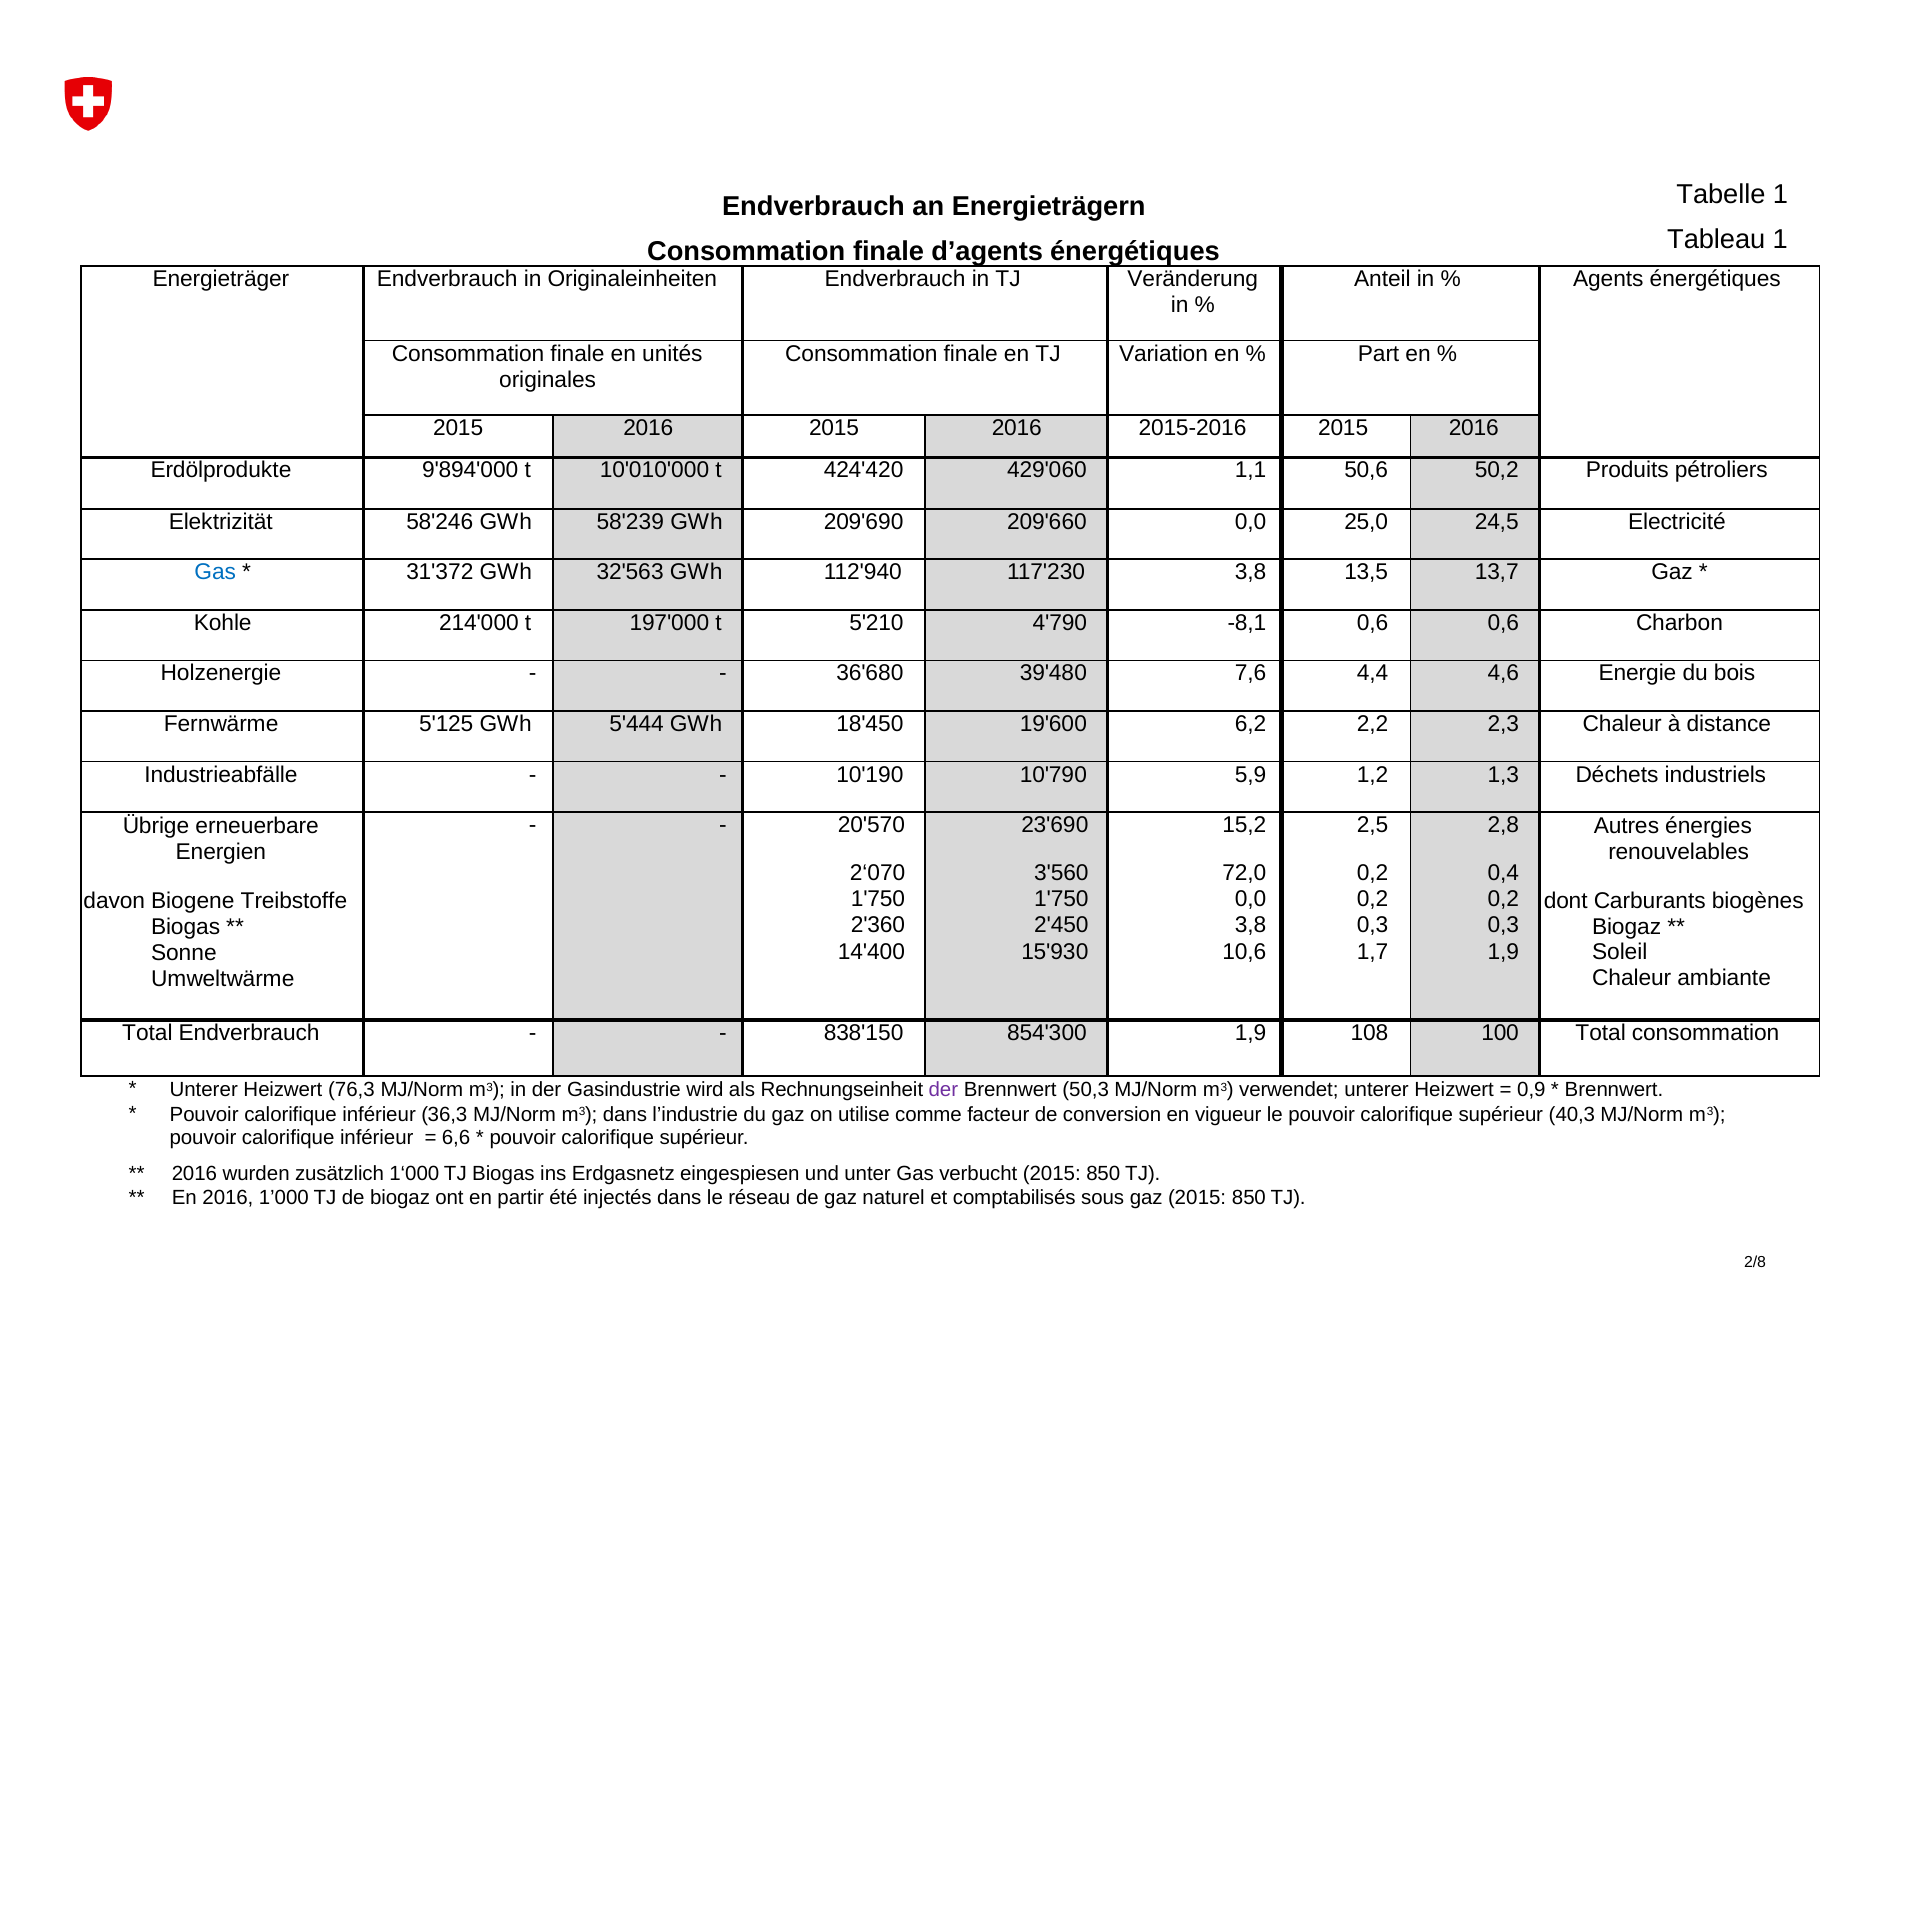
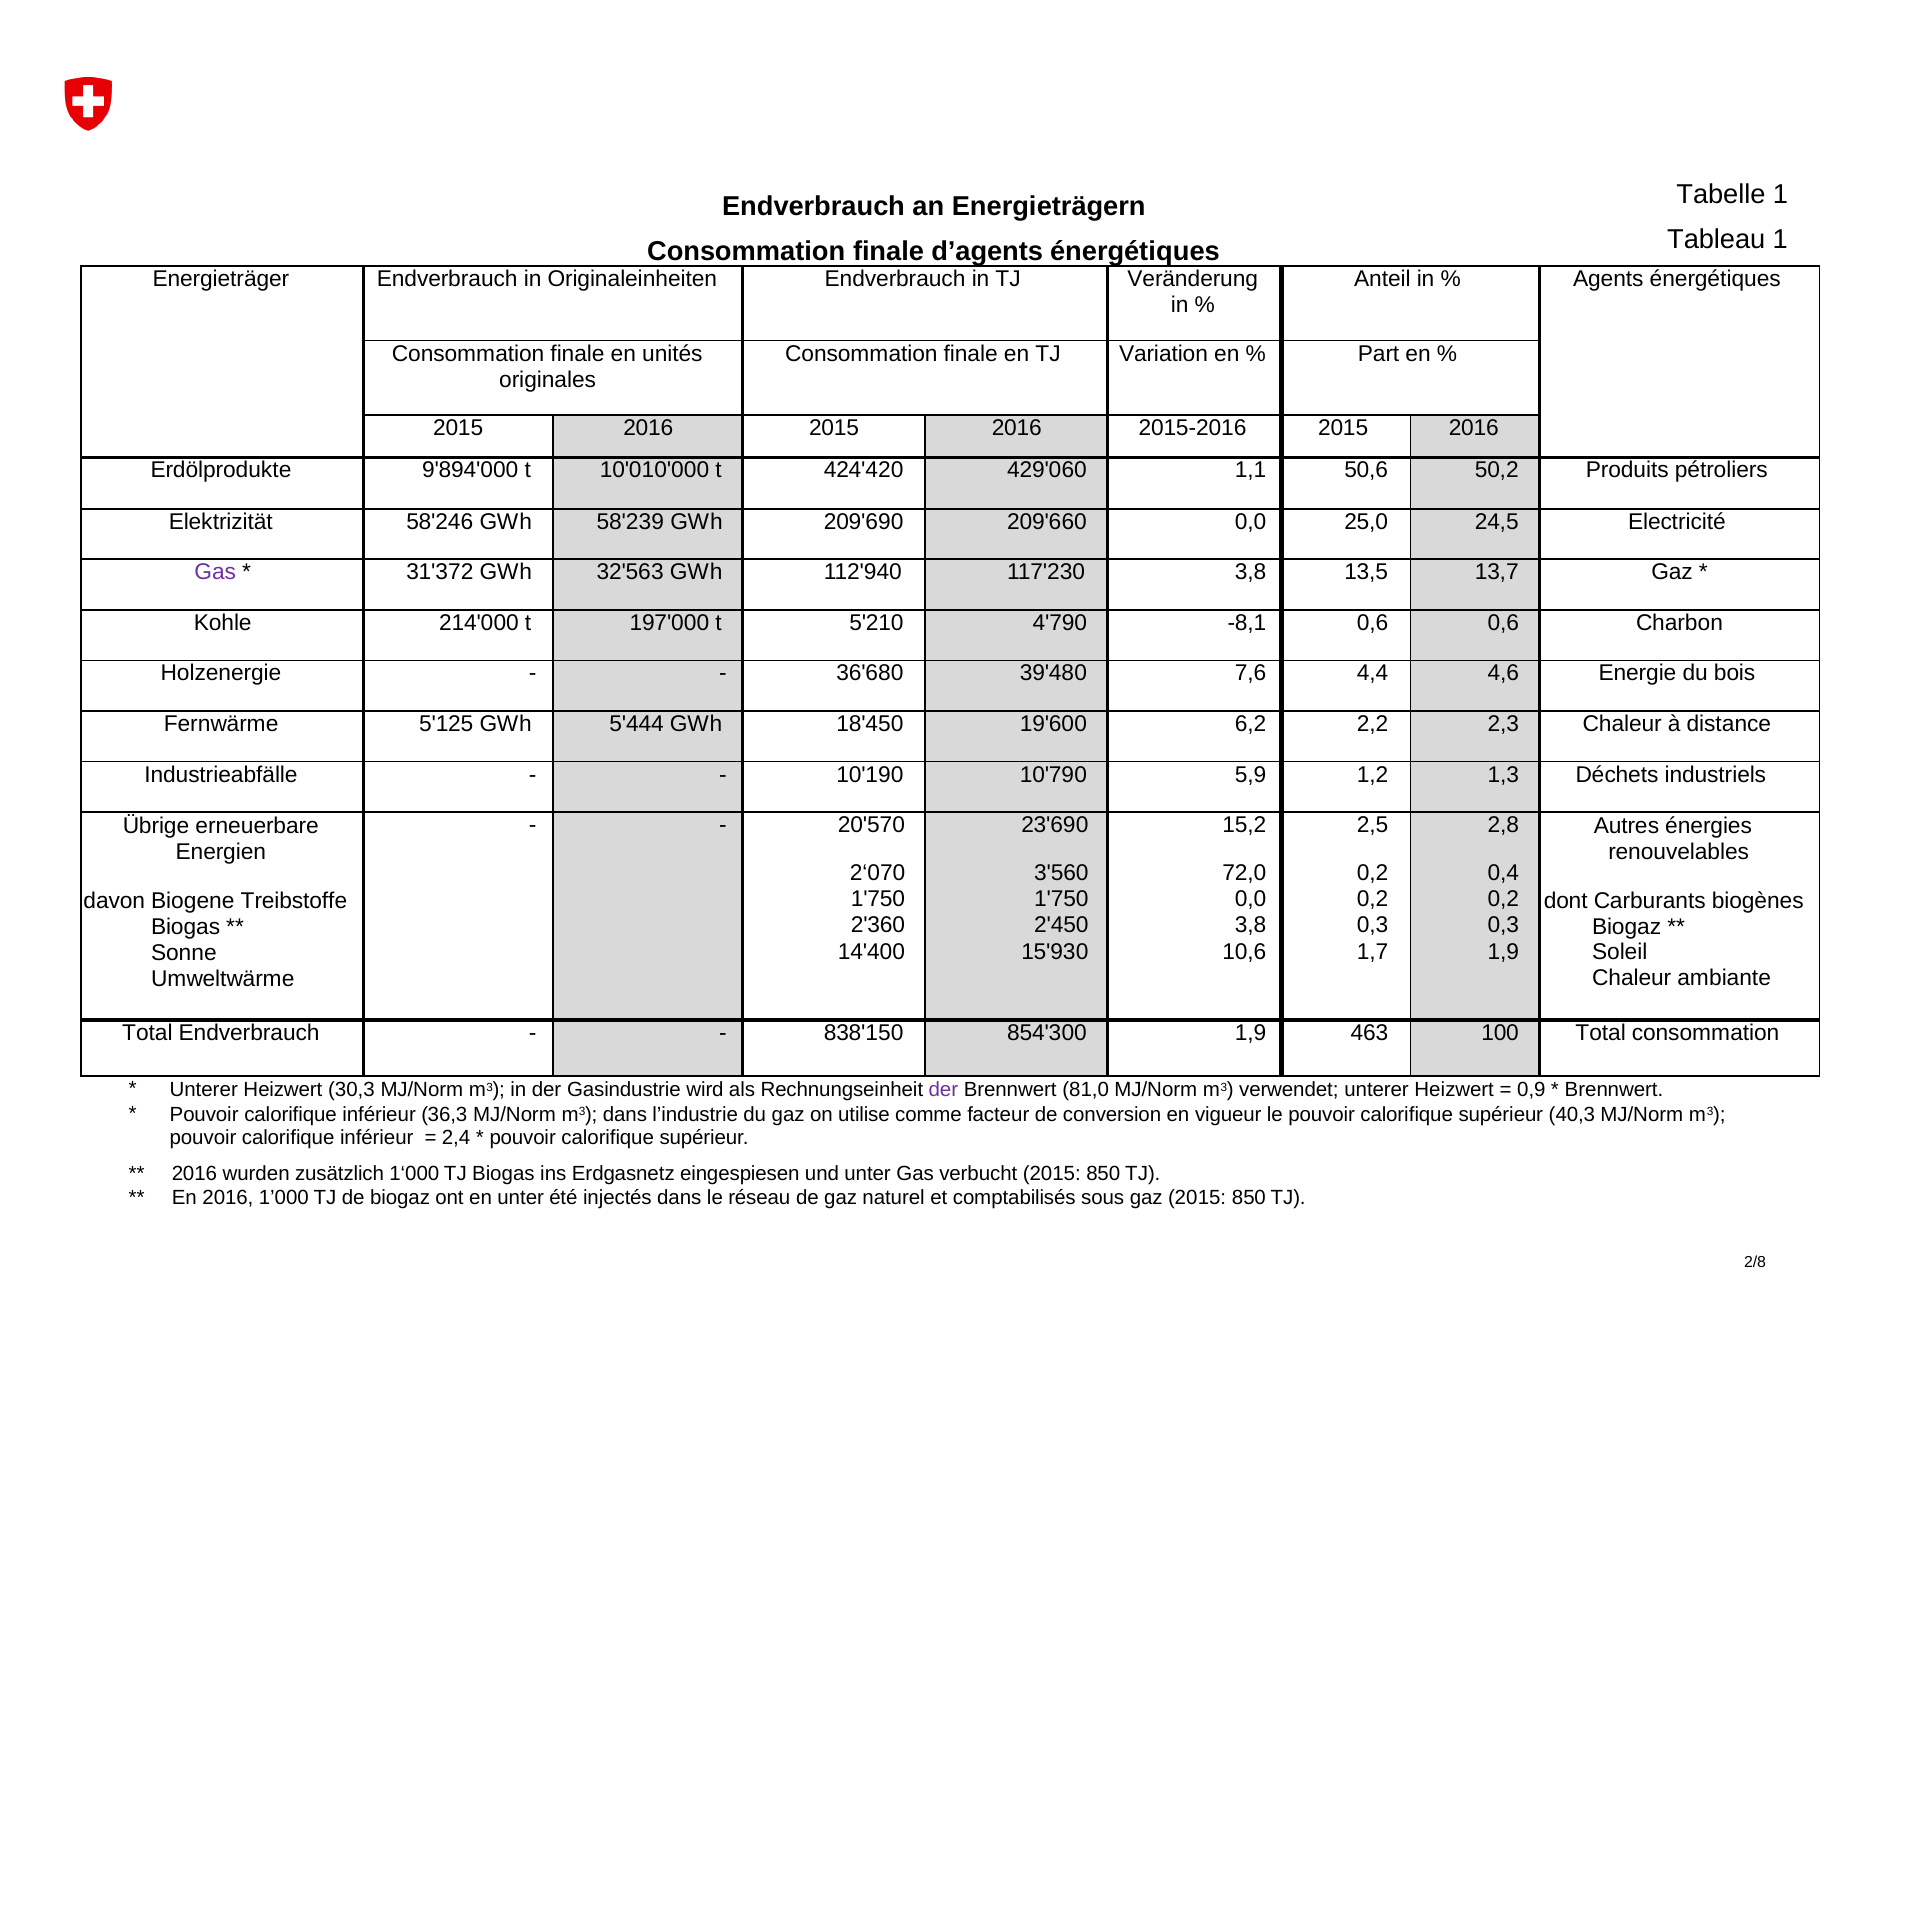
Gas at (215, 572) colour: blue -> purple
108: 108 -> 463
76,3: 76,3 -> 30,3
50,3: 50,3 -> 81,0
6,6: 6,6 -> 2,4
en partir: partir -> unter
